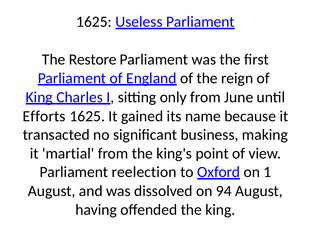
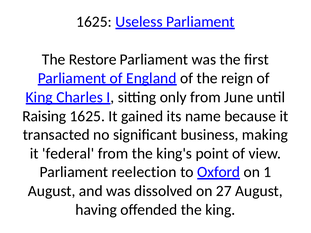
Efforts: Efforts -> Raising
martial: martial -> federal
94: 94 -> 27
